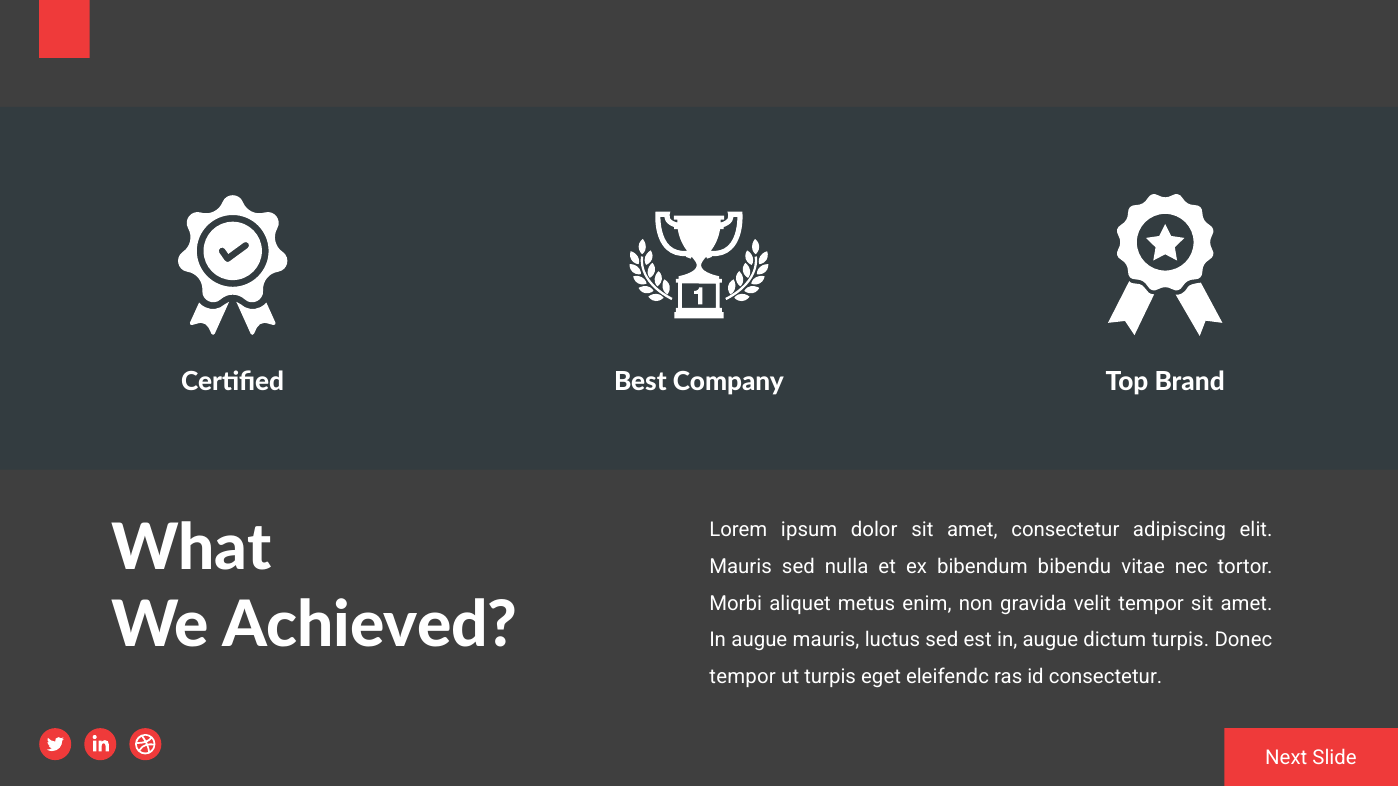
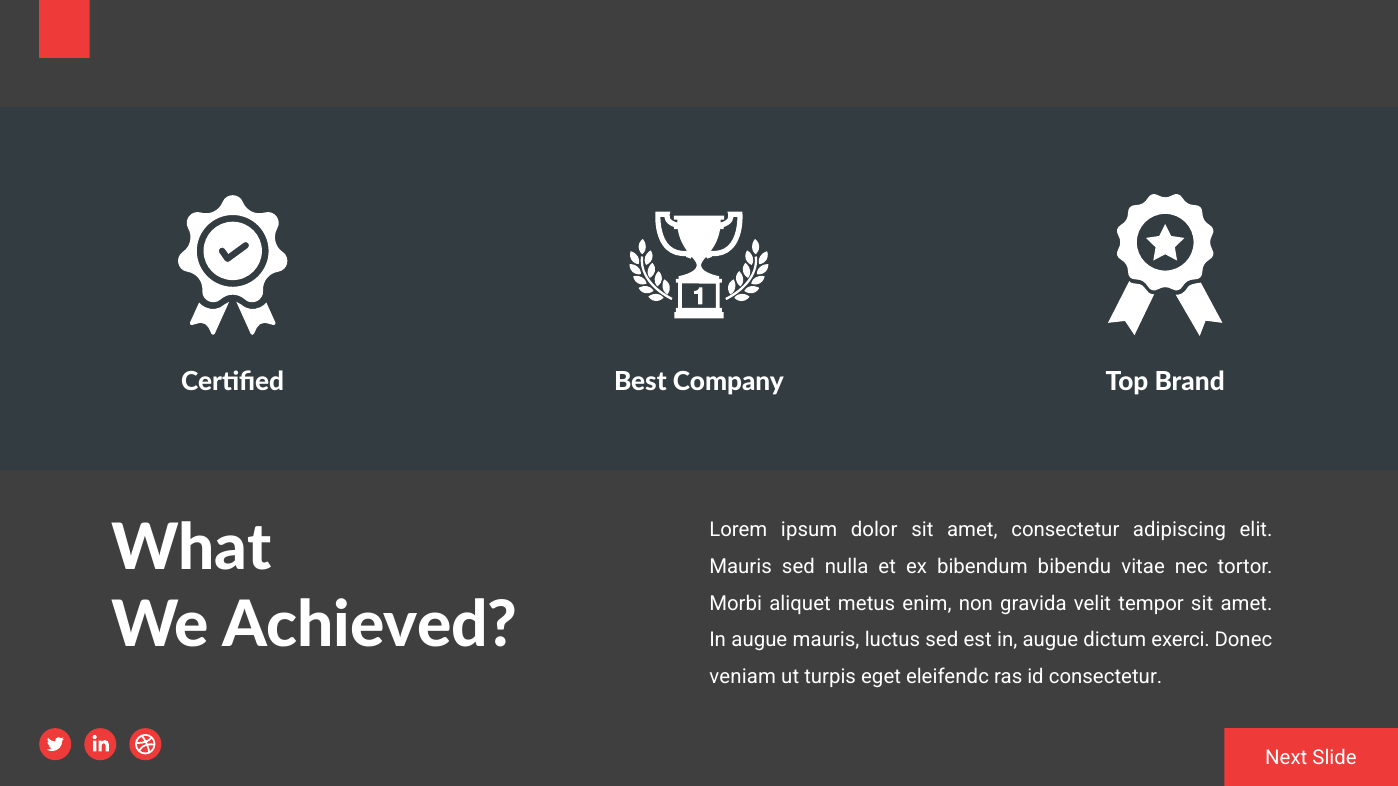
dictum turpis: turpis -> exerci
tempor at (743, 677): tempor -> veniam
